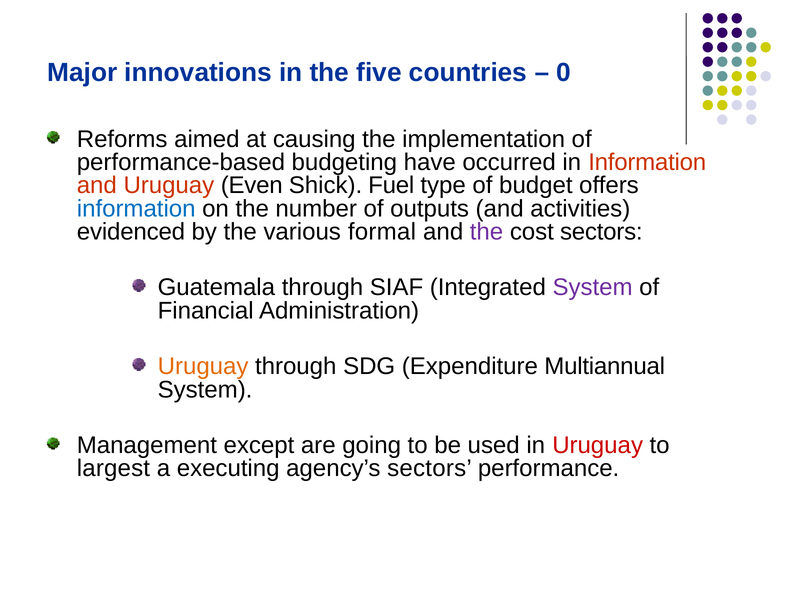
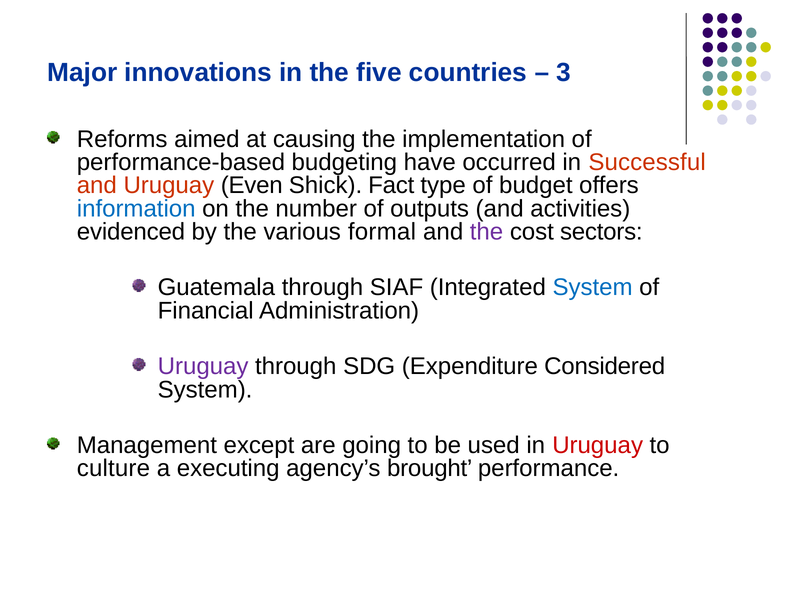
0: 0 -> 3
in Information: Information -> Successful
Fuel: Fuel -> Fact
System at (593, 288) colour: purple -> blue
Uruguay at (203, 366) colour: orange -> purple
Multiannual: Multiannual -> Considered
largest: largest -> culture
agency’s sectors: sectors -> brought
